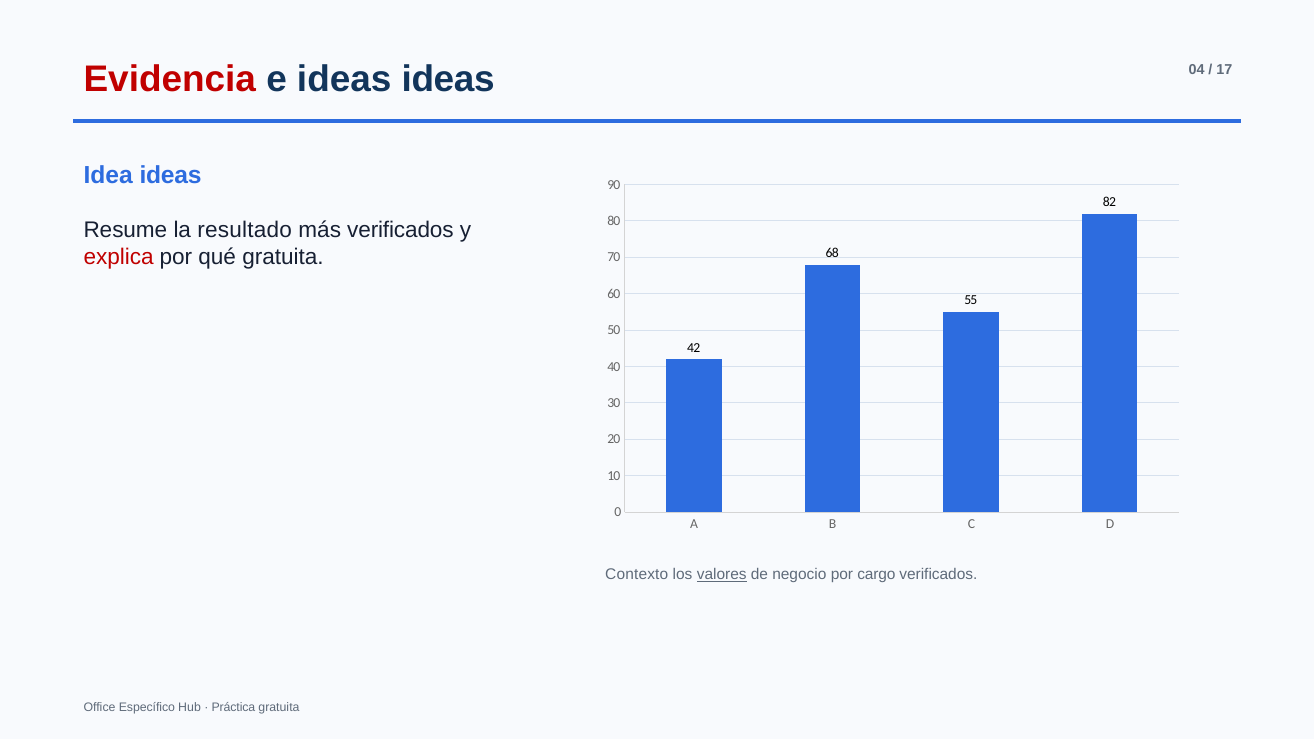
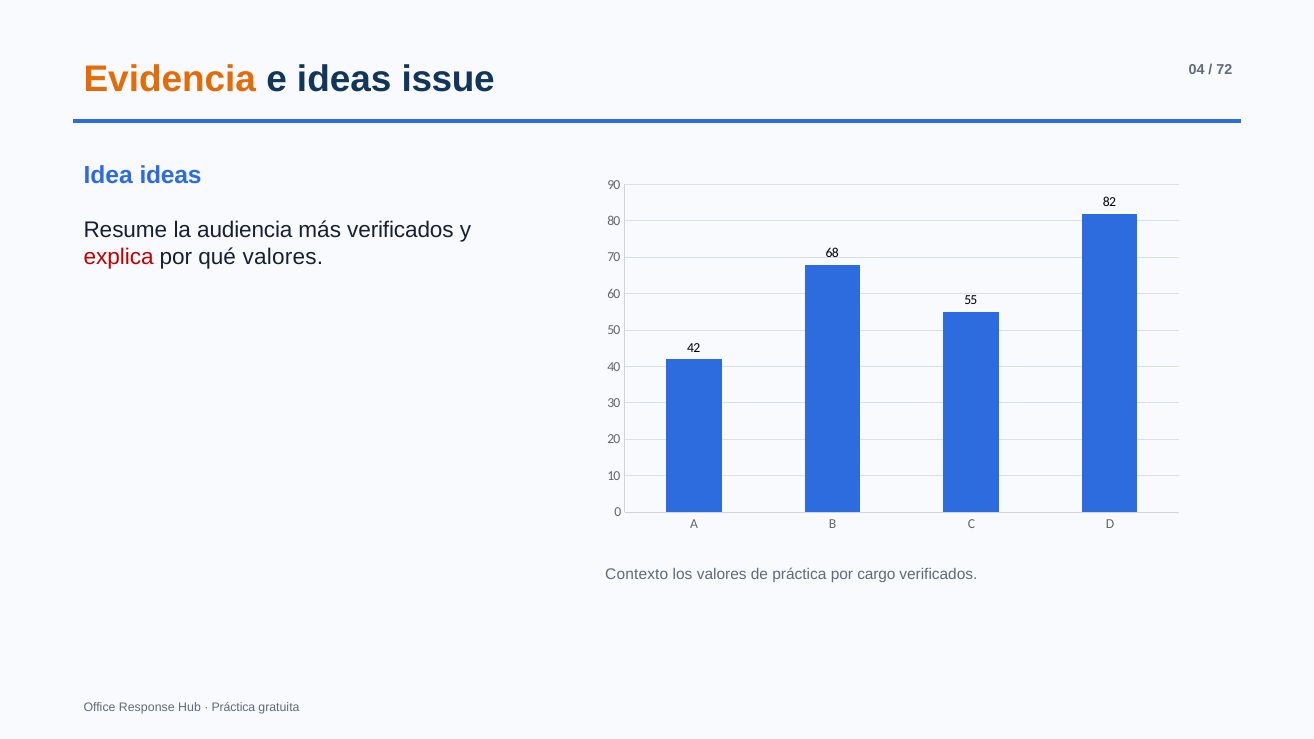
Evidencia colour: red -> orange
ideas ideas: ideas -> issue
17: 17 -> 72
resultado: resultado -> audiencia
qué gratuita: gratuita -> valores
valores at (722, 575) underline: present -> none
de negocio: negocio -> práctica
Específico: Específico -> Response
